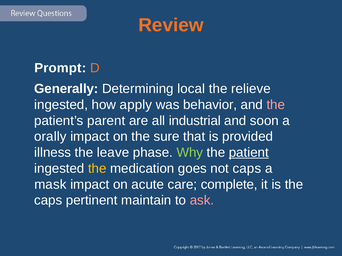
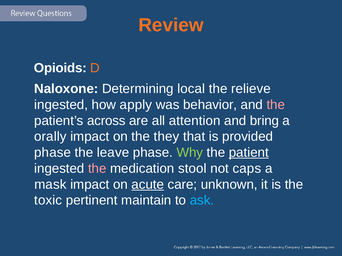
Prompt: Prompt -> Opioids
Generally: Generally -> Naloxone
parent: parent -> across
industrial: industrial -> attention
soon: soon -> bring
sure: sure -> they
illness at (53, 153): illness -> phase
the at (97, 169) colour: yellow -> pink
goes: goes -> stool
acute underline: none -> present
complete: complete -> unknown
caps at (48, 201): caps -> toxic
ask colour: pink -> light blue
